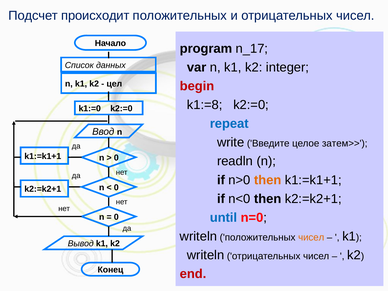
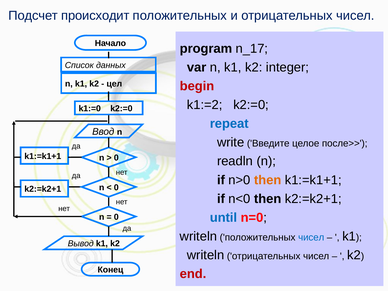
k1:=8: k1:=8 -> k1:=2
затем>>: затем>> -> после>>
чисел at (311, 237) colour: orange -> blue
